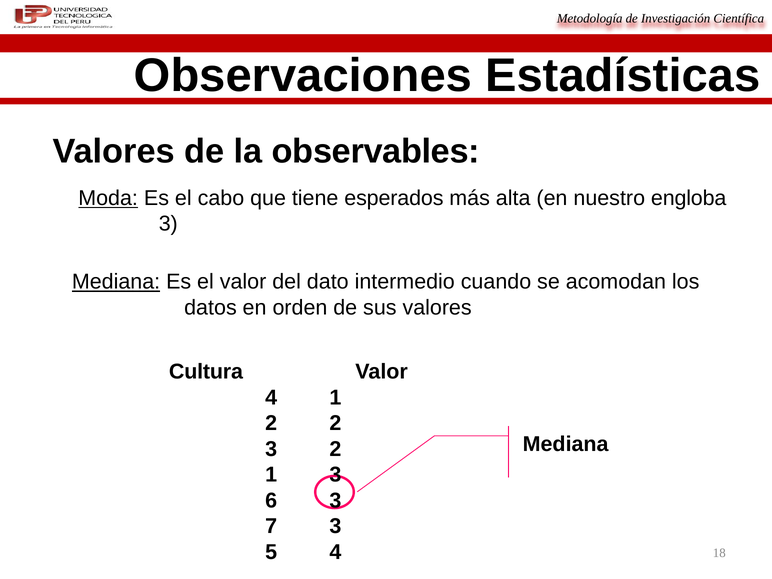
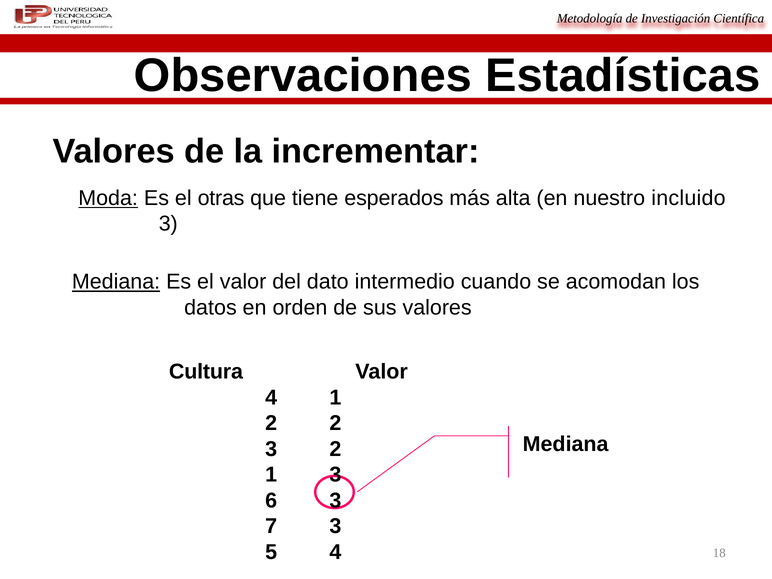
observables: observables -> incrementar
cabo: cabo -> otras
engloba: engloba -> incluido
